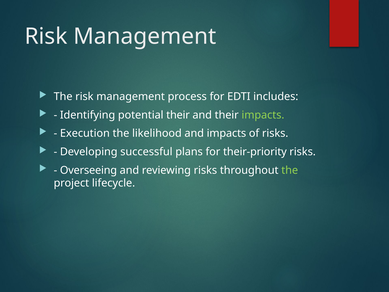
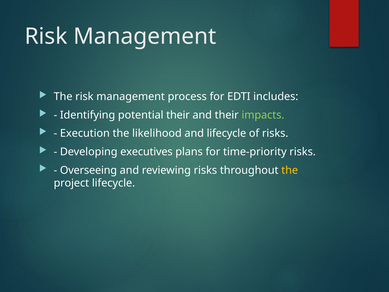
and impacts: impacts -> lifecycle
successful: successful -> executives
their-priority: their-priority -> time-priority
the at (290, 170) colour: light green -> yellow
